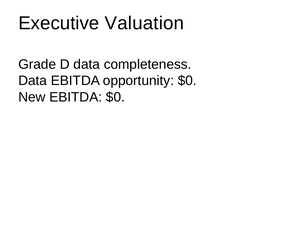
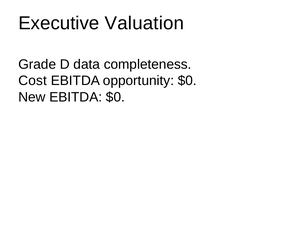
Data at (33, 80): Data -> Cost
